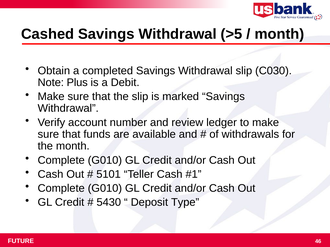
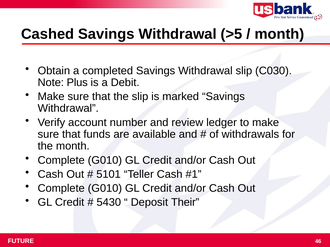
Type: Type -> Their
